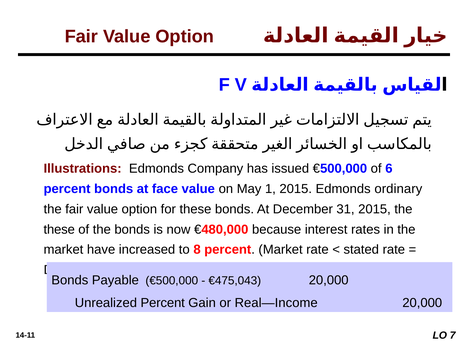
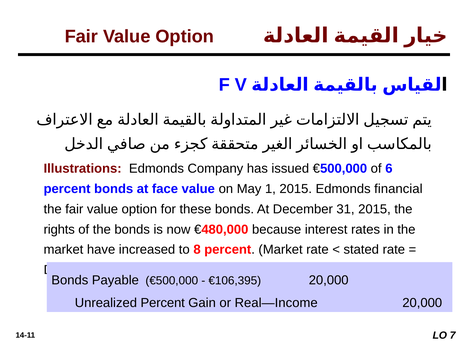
ordinary: ordinary -> financial
these at (59, 229): these -> rights
€475,043: €475,043 -> €106,395
